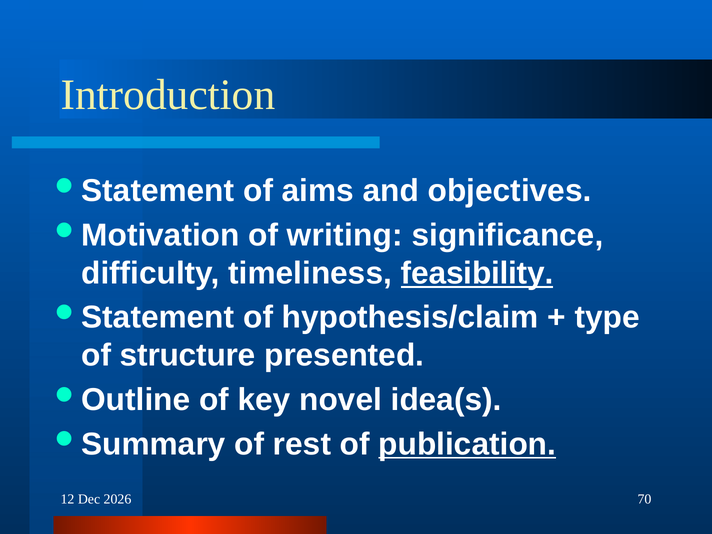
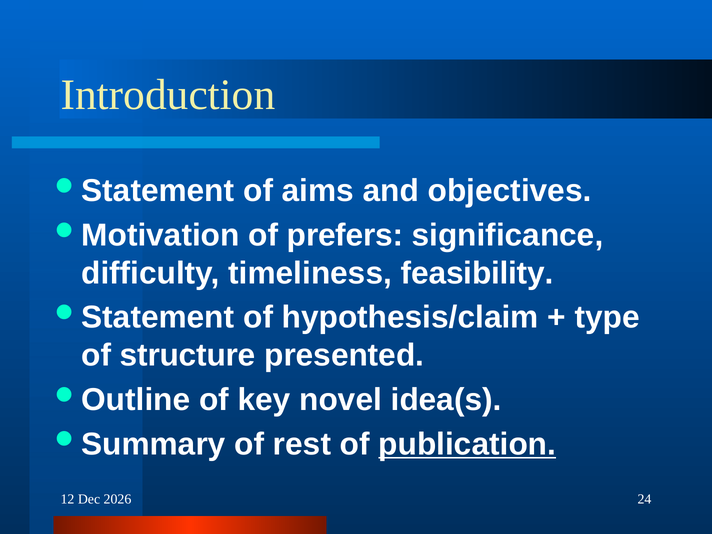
writing: writing -> prefers
feasibility underline: present -> none
70: 70 -> 24
